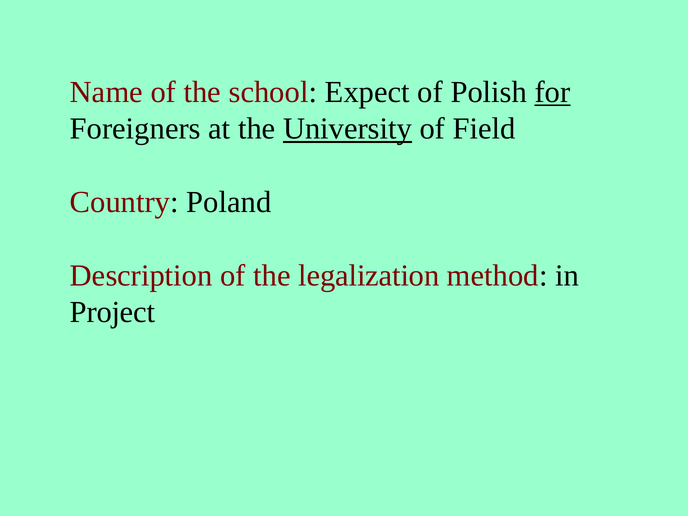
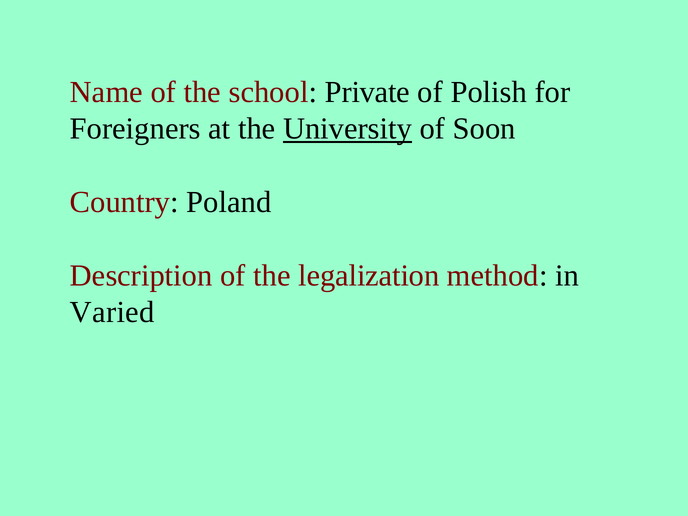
Expect: Expect -> Private
for underline: present -> none
Field: Field -> Soon
Project: Project -> Varied
